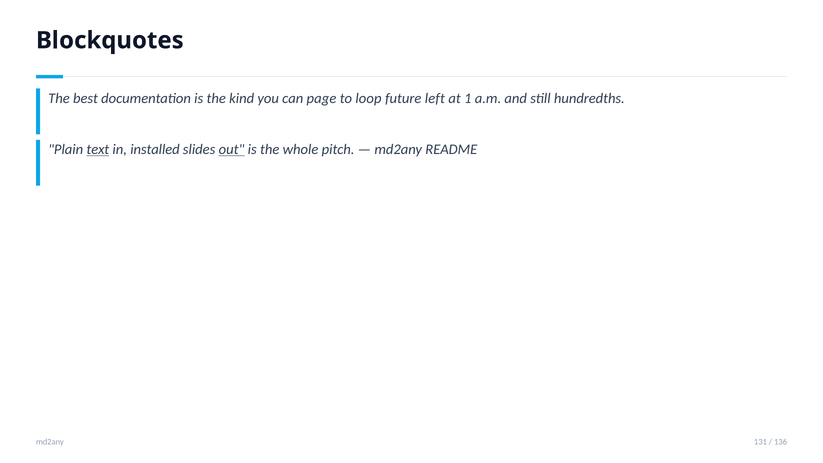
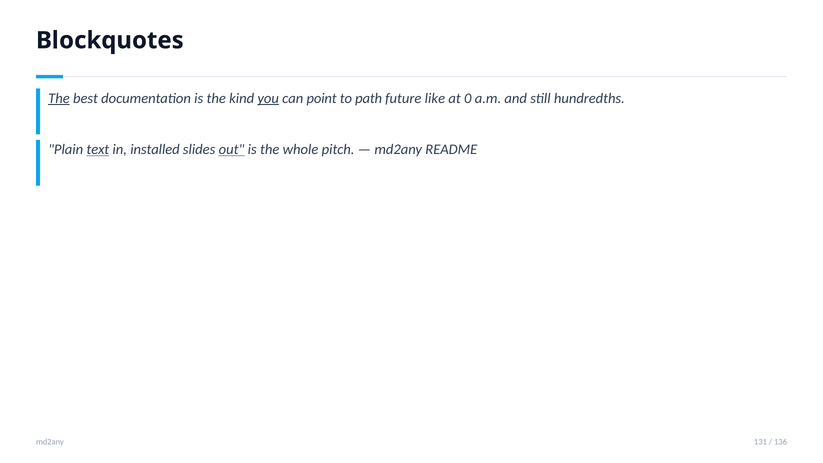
The at (59, 98) underline: none -> present
you underline: none -> present
page: page -> point
loop: loop -> path
left: left -> like
1: 1 -> 0
